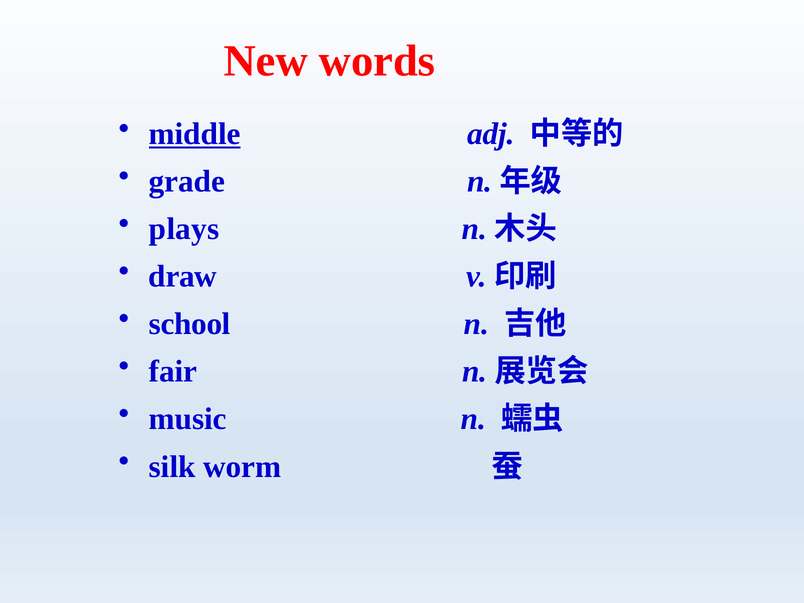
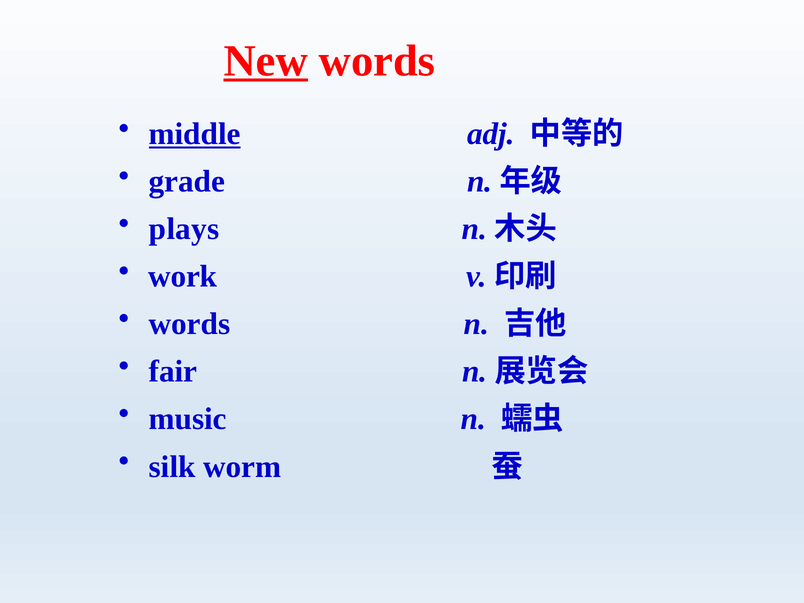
New underline: none -> present
draw: draw -> work
school at (190, 324): school -> words
